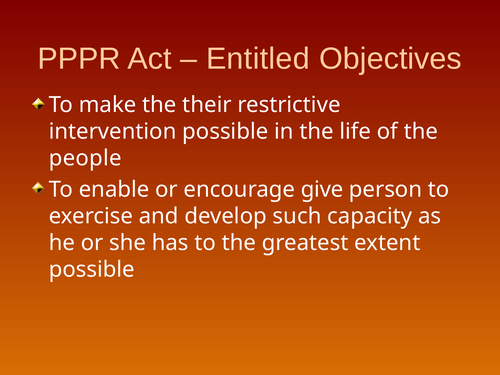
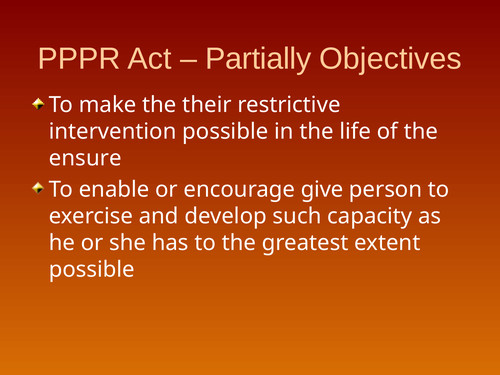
Entitled: Entitled -> Partially
people: people -> ensure
